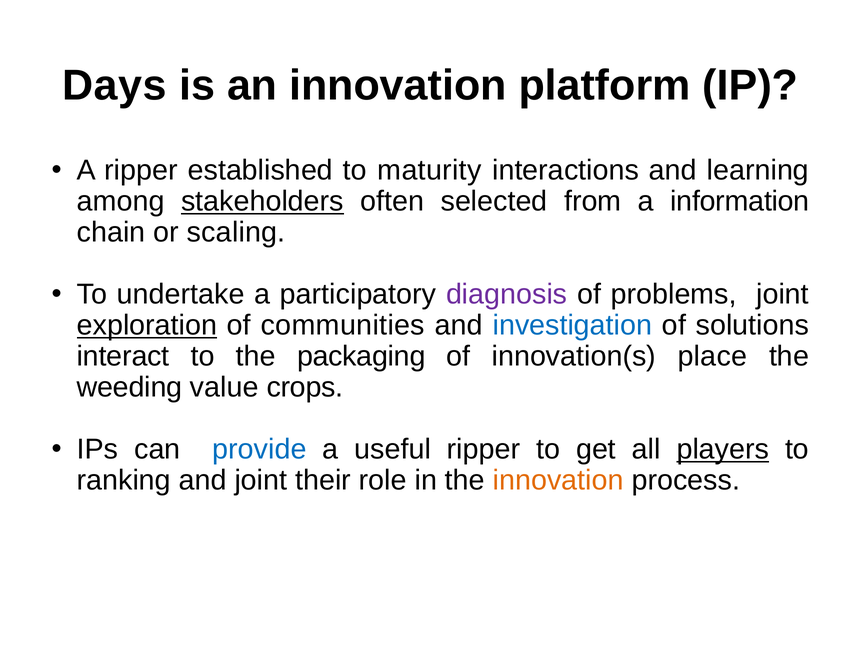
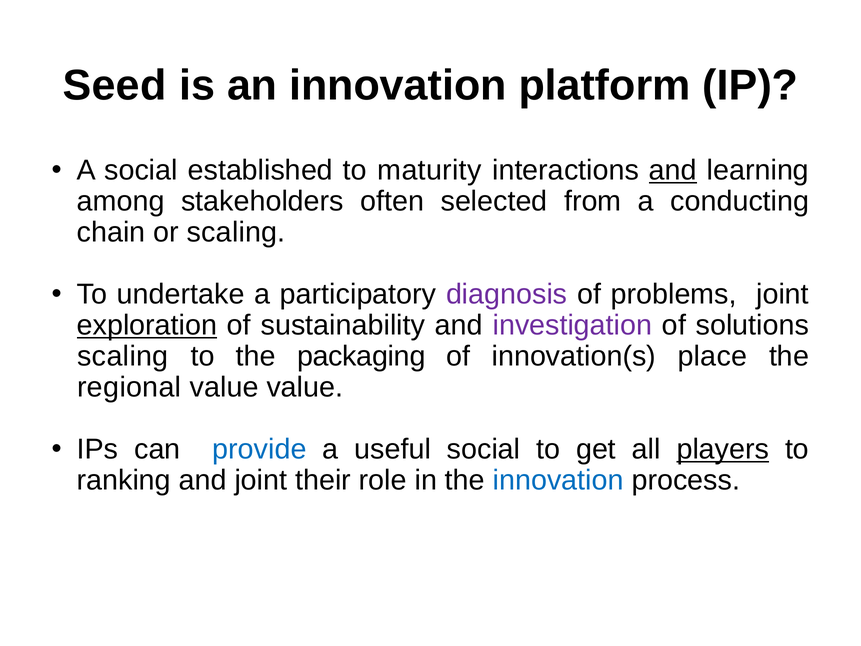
Days: Days -> Seed
A ripper: ripper -> social
and at (673, 170) underline: none -> present
stakeholders underline: present -> none
information: information -> conducting
communities: communities -> sustainability
investigation colour: blue -> purple
interact at (123, 356): interact -> scaling
weeding: weeding -> regional
value crops: crops -> value
useful ripper: ripper -> social
innovation at (558, 480) colour: orange -> blue
